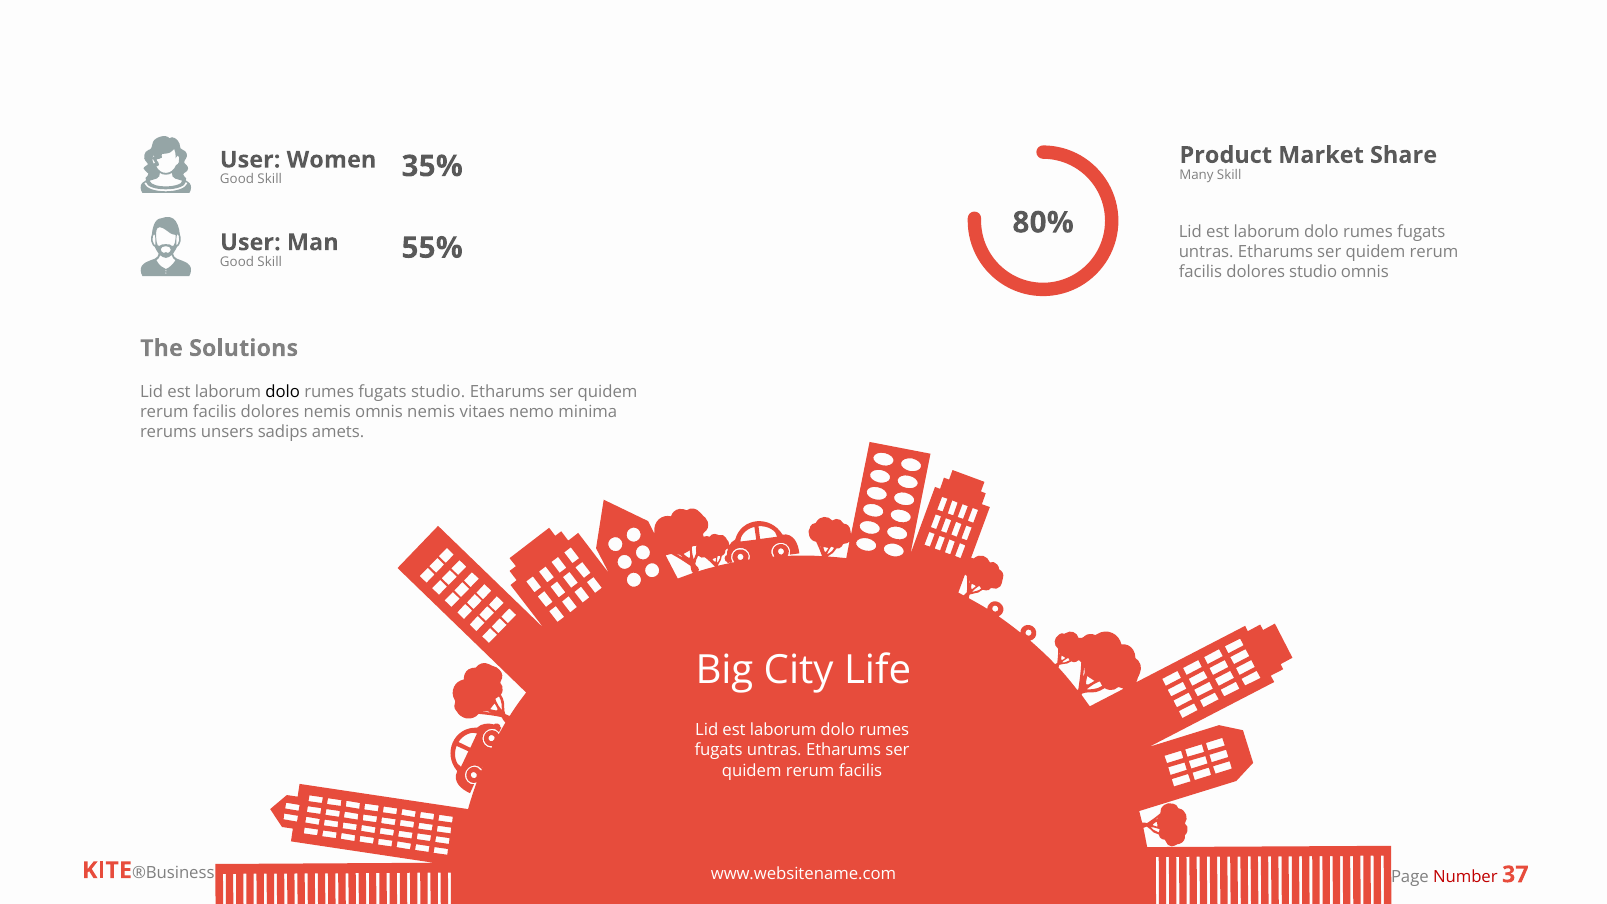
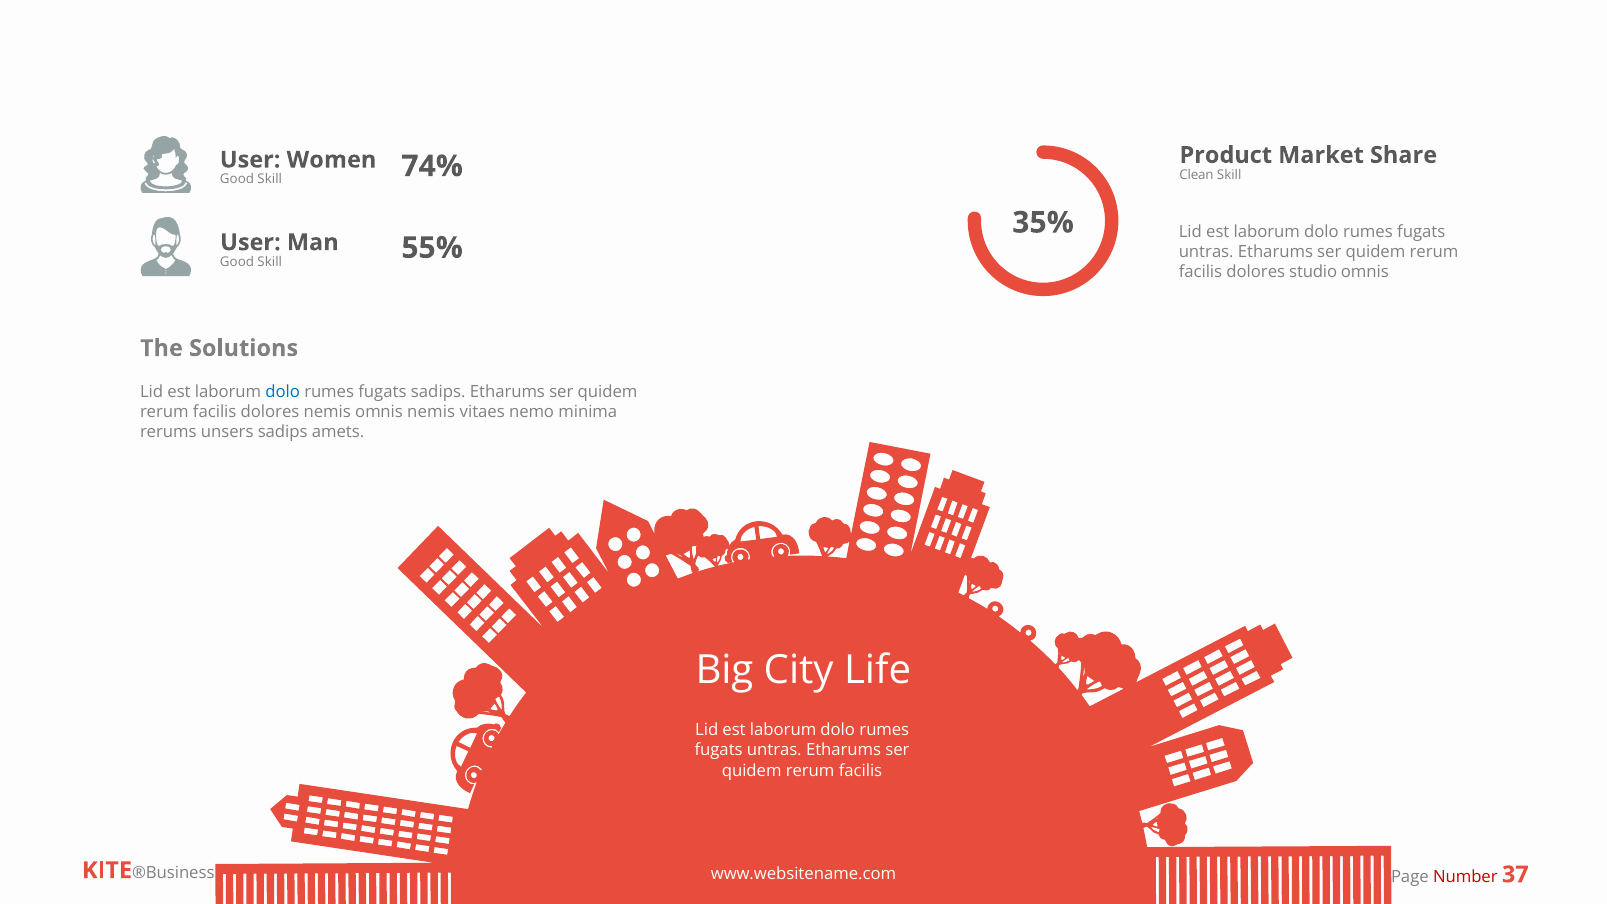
35%: 35% -> 74%
Many: Many -> Clean
80%: 80% -> 35%
dolo at (283, 392) colour: black -> blue
fugats studio: studio -> sadips
